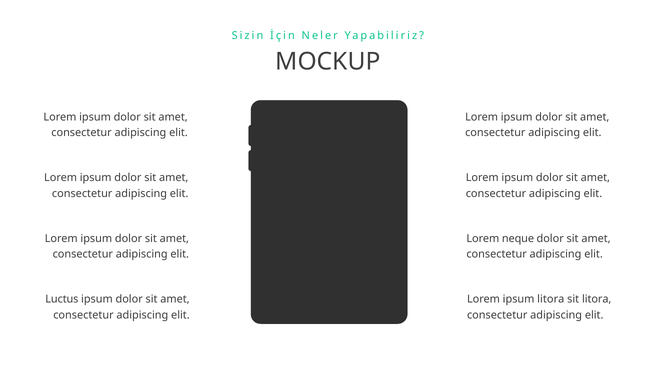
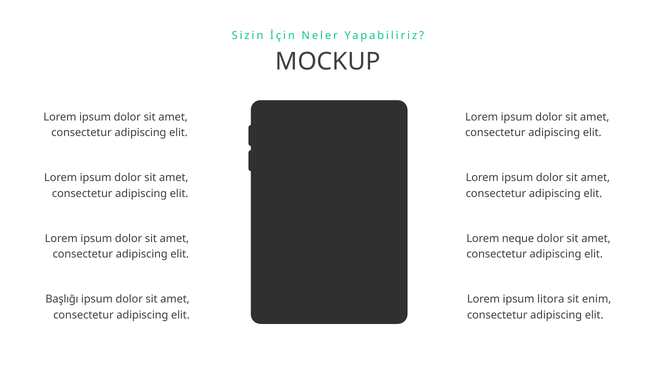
Luctus: Luctus -> Başlığı
sit litora: litora -> enim
